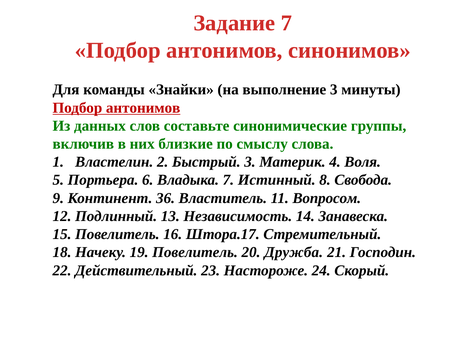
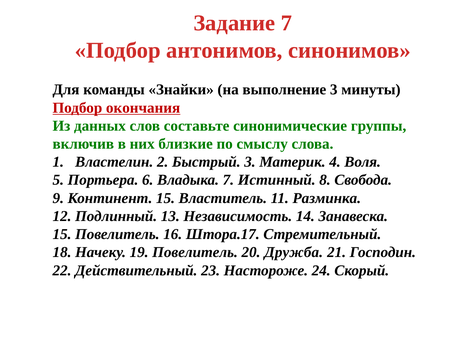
антонимов at (143, 108): антонимов -> окончания
Континент 36: 36 -> 15
Вопросом: Вопросом -> Разминка
